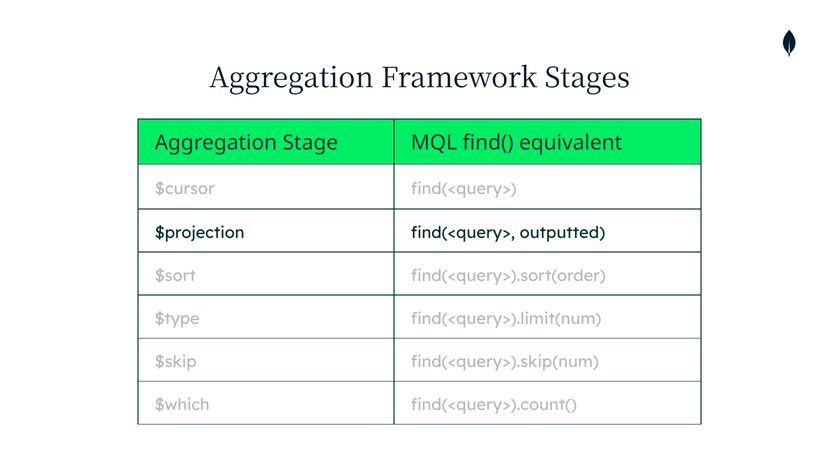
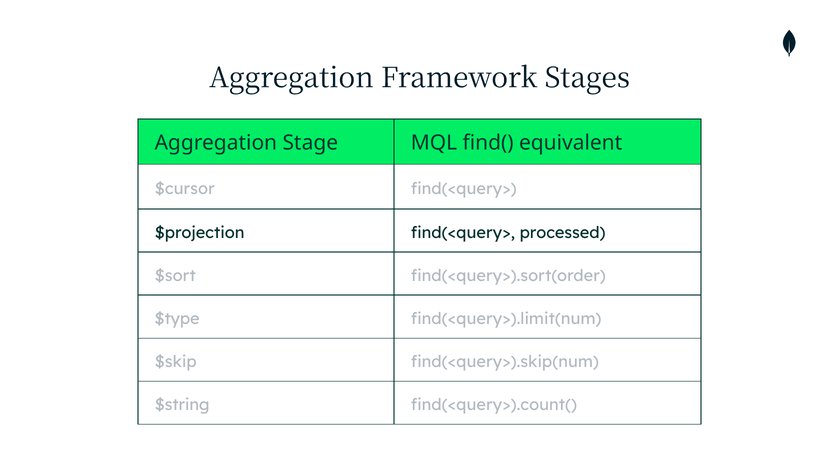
outputted: outputted -> processed
$which: $which -> $string
